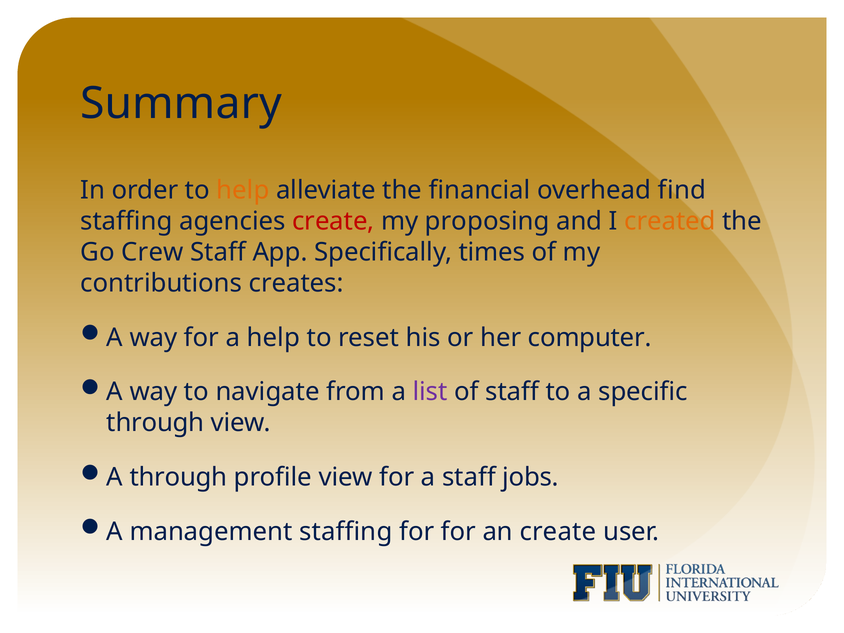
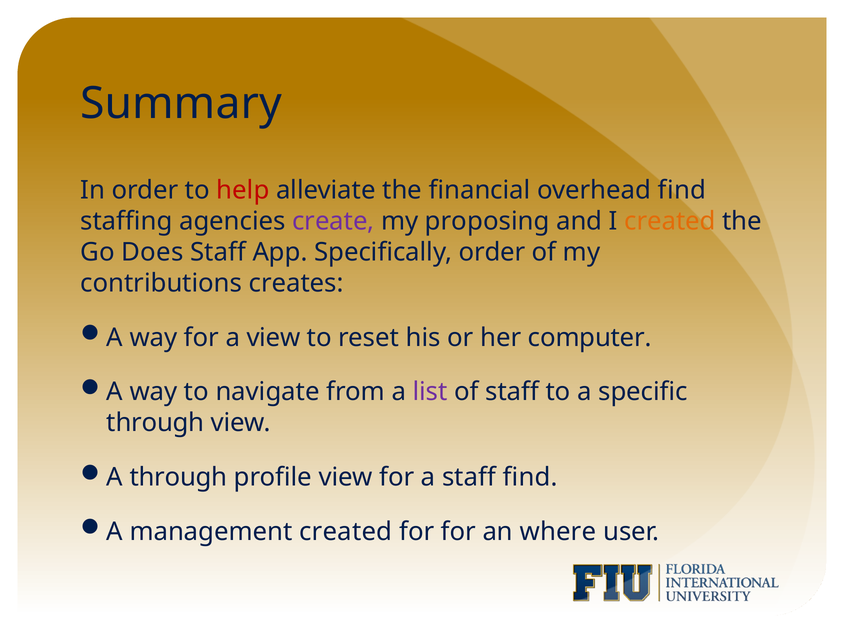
help at (243, 190) colour: orange -> red
create at (333, 221) colour: red -> purple
Crew: Crew -> Does
Specifically times: times -> order
a help: help -> view
staff jobs: jobs -> find
management staffing: staffing -> created
an create: create -> where
